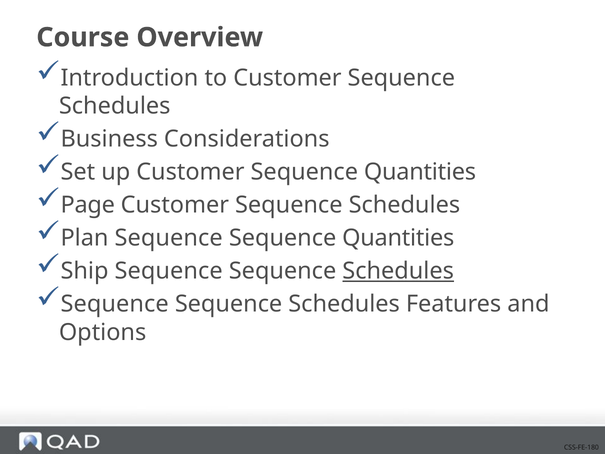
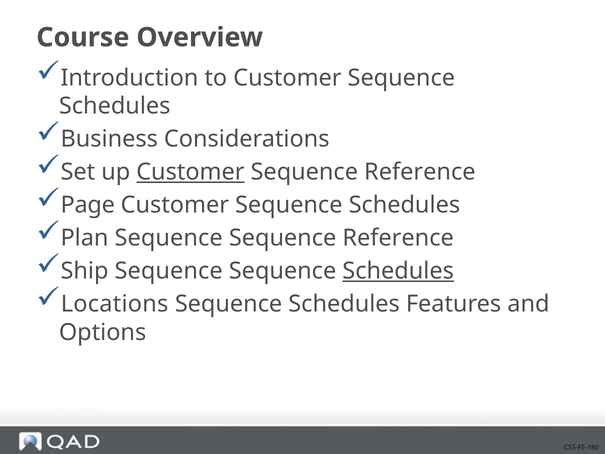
Customer at (190, 172) underline: none -> present
Quantities at (420, 172): Quantities -> Reference
Quantities at (398, 238): Quantities -> Reference
Sequence at (115, 304): Sequence -> Locations
